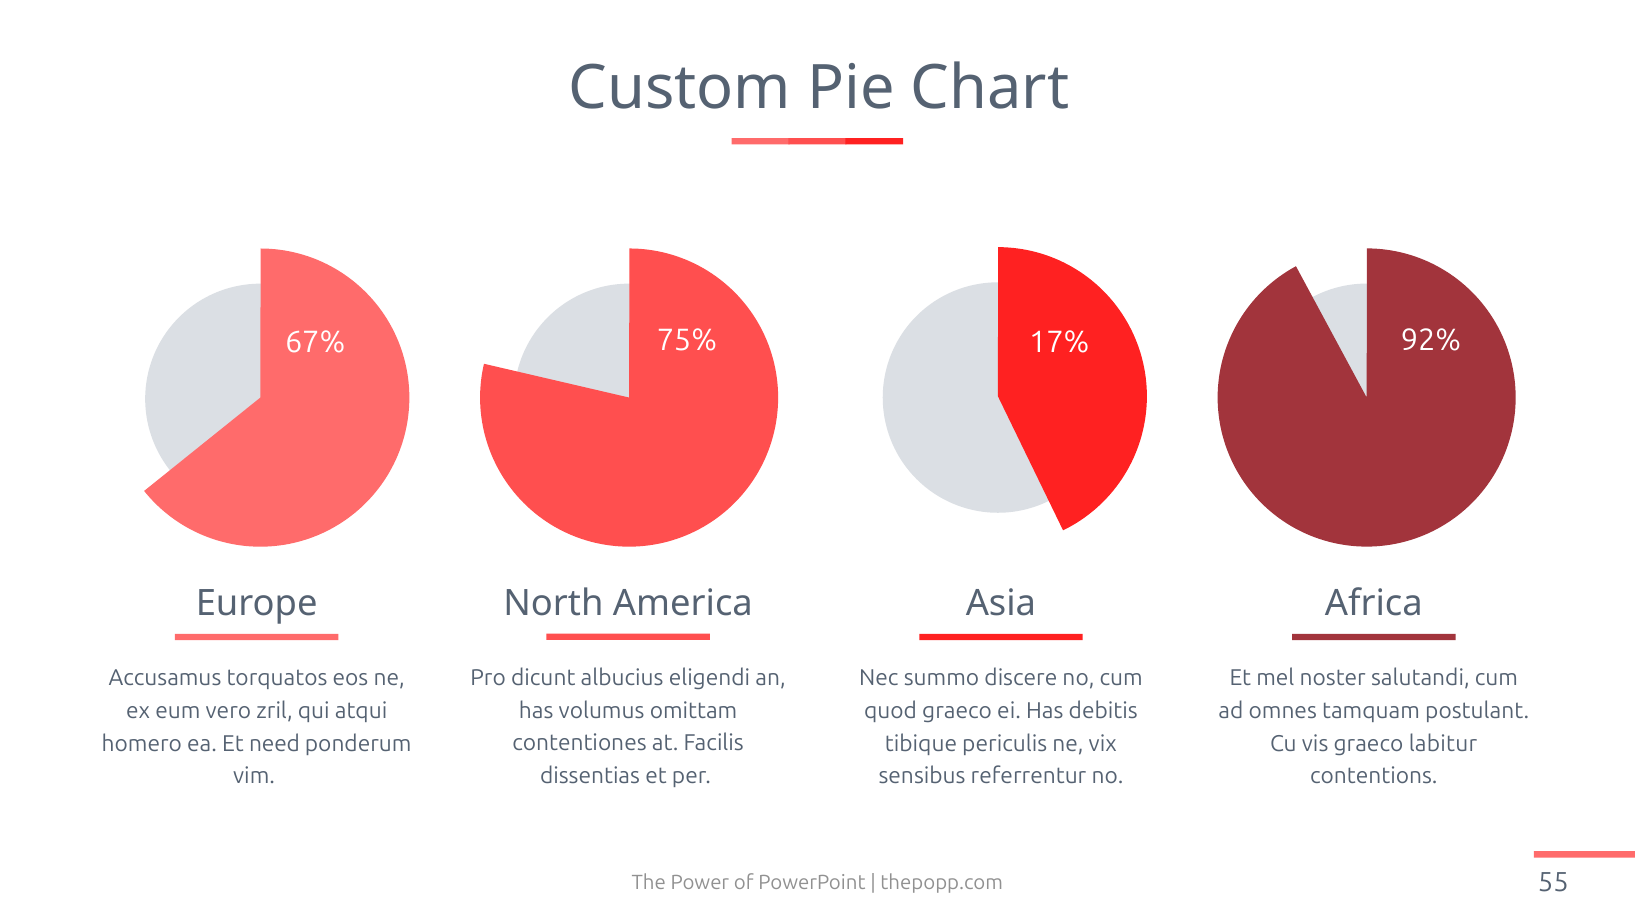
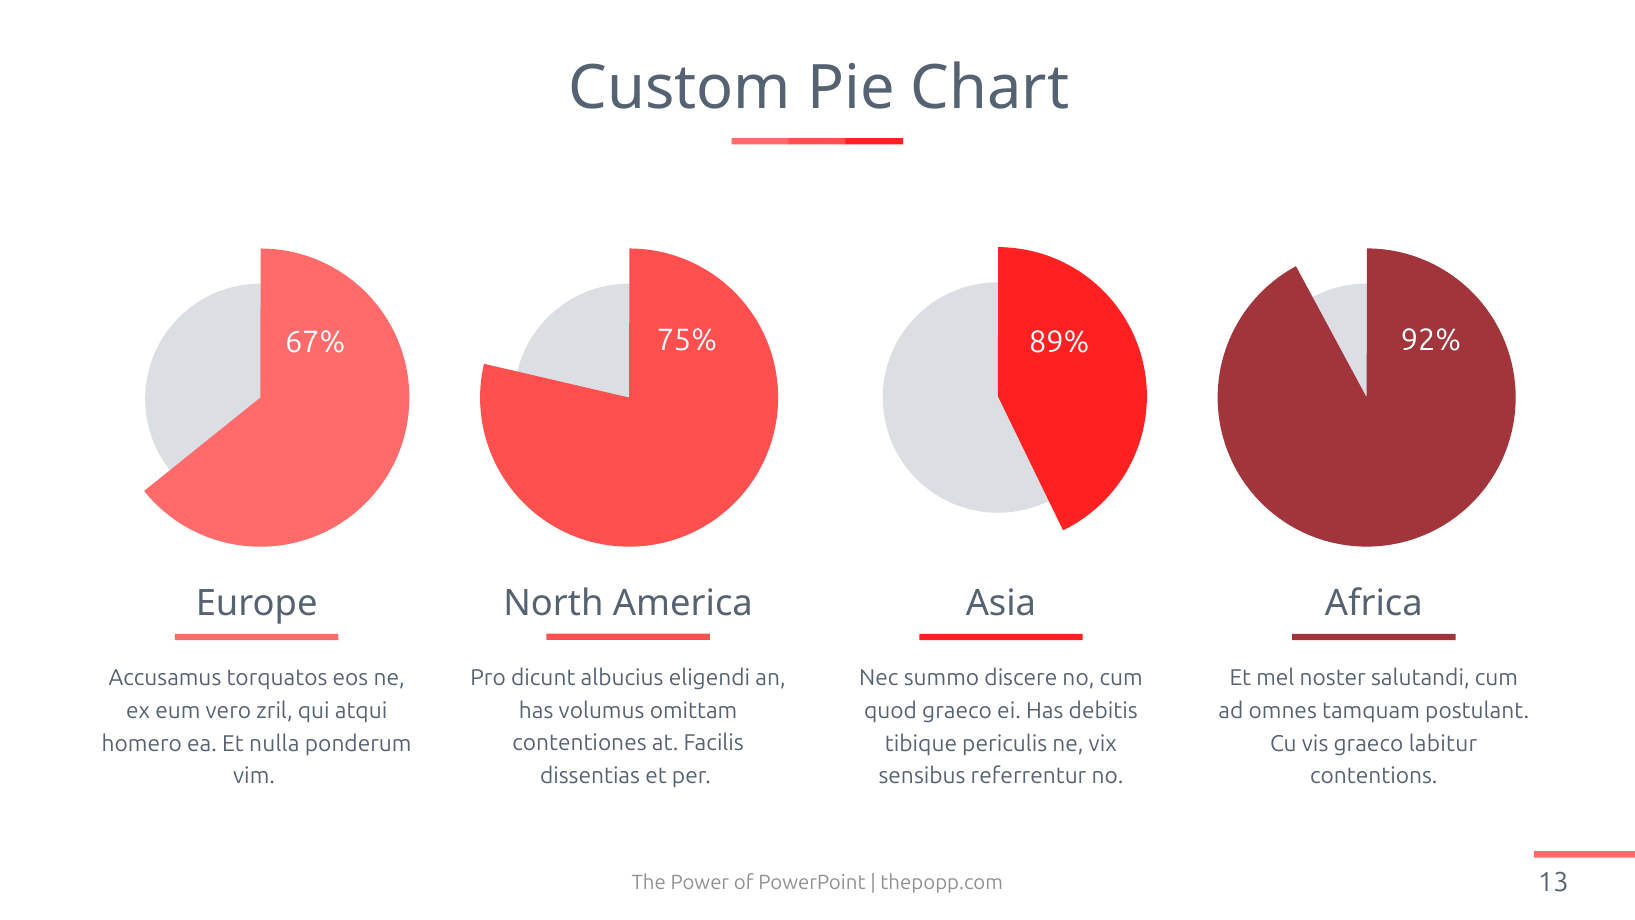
17%: 17% -> 89%
need: need -> nulla
55: 55 -> 13
